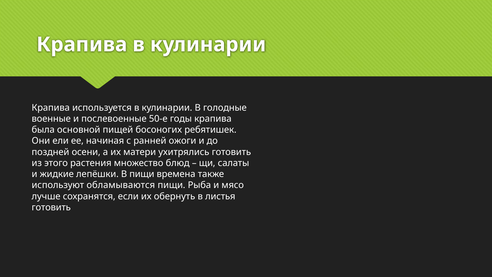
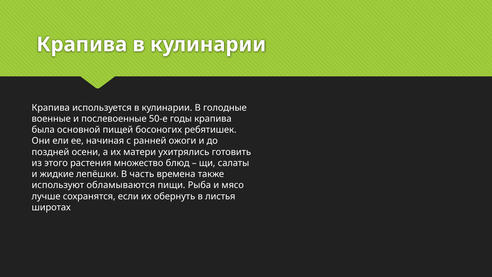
В пищи: пищи -> часть
готовить at (51, 207): готовить -> широтах
